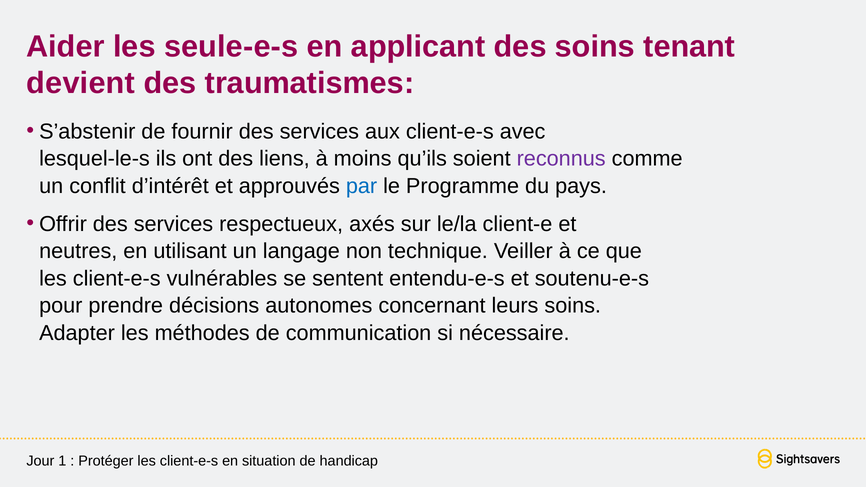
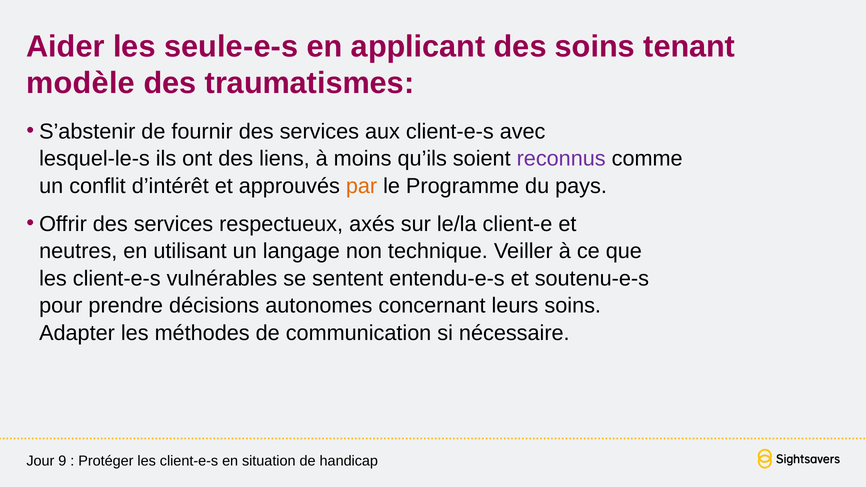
devient: devient -> modèle
par colour: blue -> orange
1: 1 -> 9
